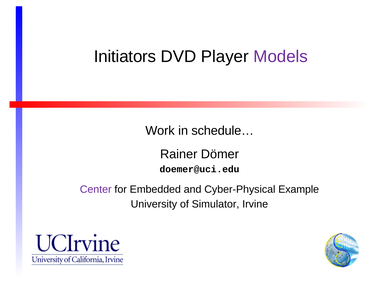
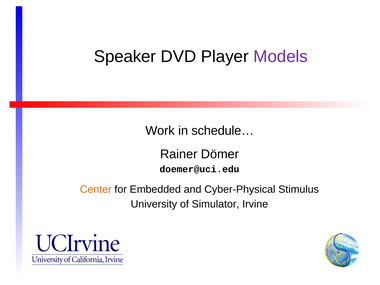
Initiators: Initiators -> Speaker
Center colour: purple -> orange
Example: Example -> Stimulus
